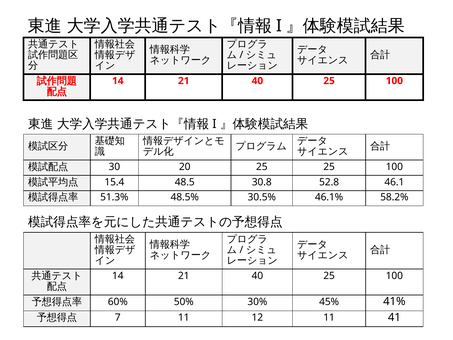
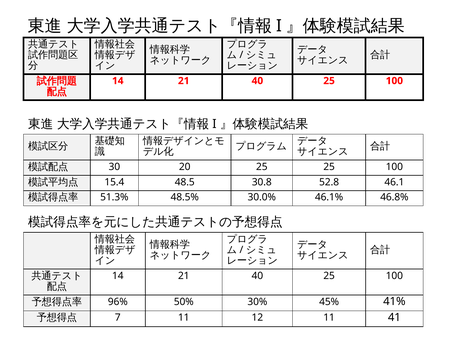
30.5%: 30.5% -> 30.0%
58.2%: 58.2% -> 46.8%
60%: 60% -> 96%
